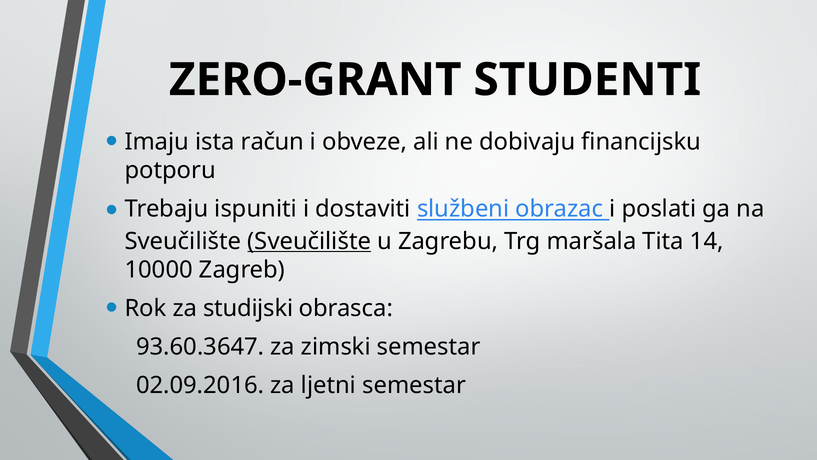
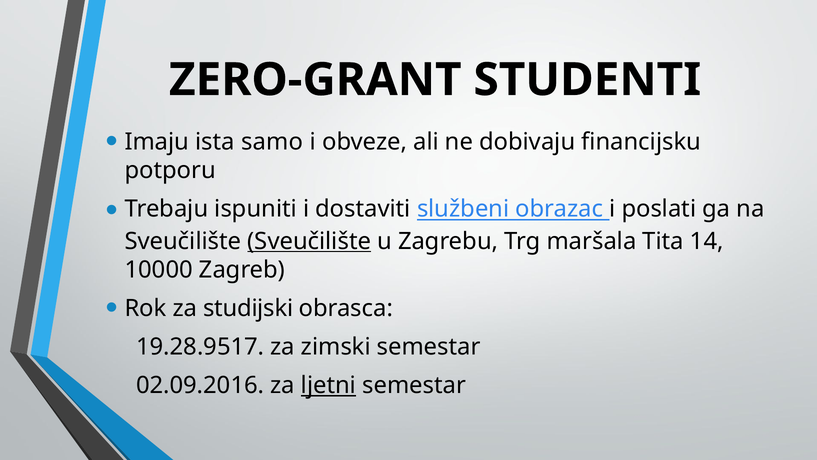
račun: račun -> samo
93.60.3647: 93.60.3647 -> 19.28.9517
ljetni underline: none -> present
